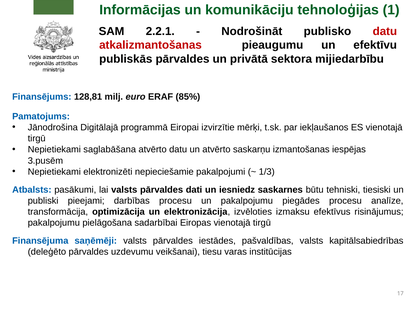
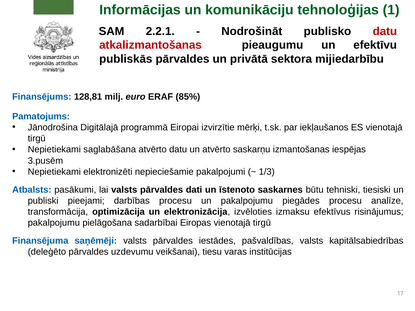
iesniedz: iesniedz -> īstenoto
